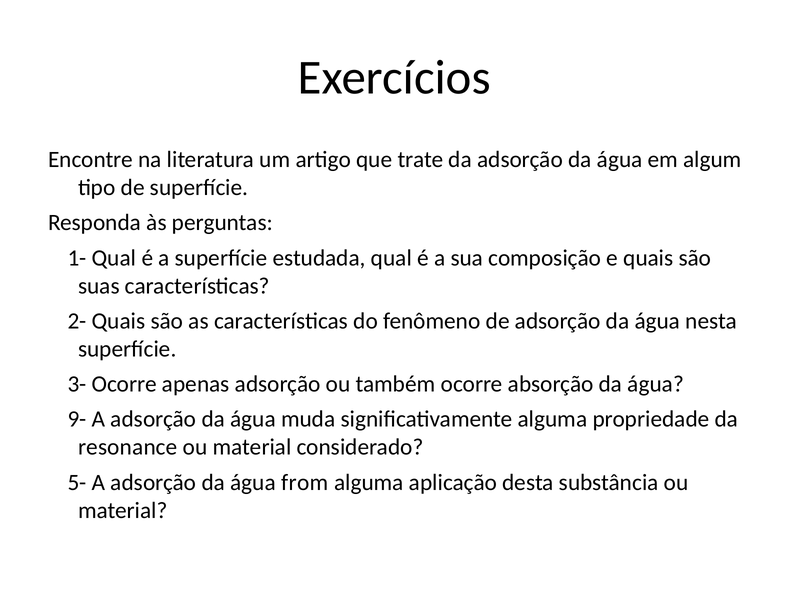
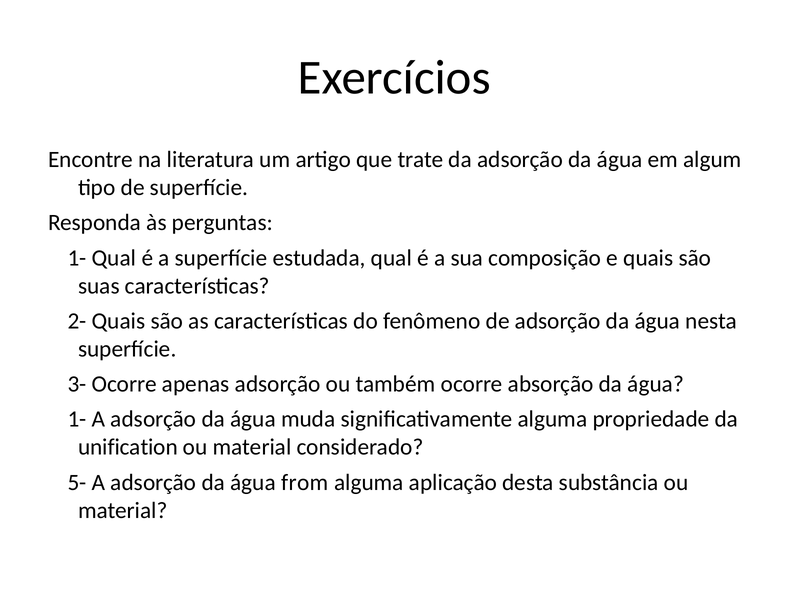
9- at (77, 419): 9- -> 1-
resonance: resonance -> unification
